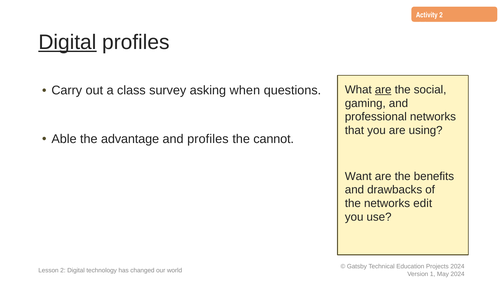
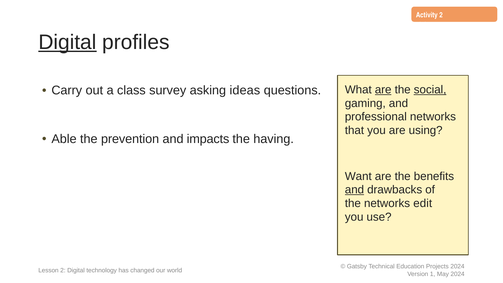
when: when -> ideas
social underline: none -> present
advantage: advantage -> prevention
and profiles: profiles -> impacts
cannot: cannot -> having
and at (354, 190) underline: none -> present
